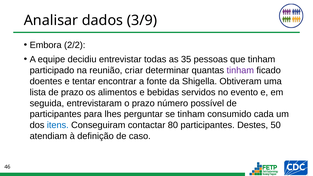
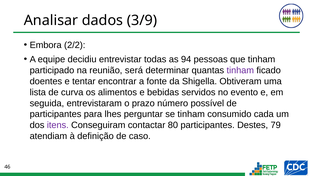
35: 35 -> 94
criar: criar -> será
de prazo: prazo -> curva
itens colour: blue -> purple
50: 50 -> 79
